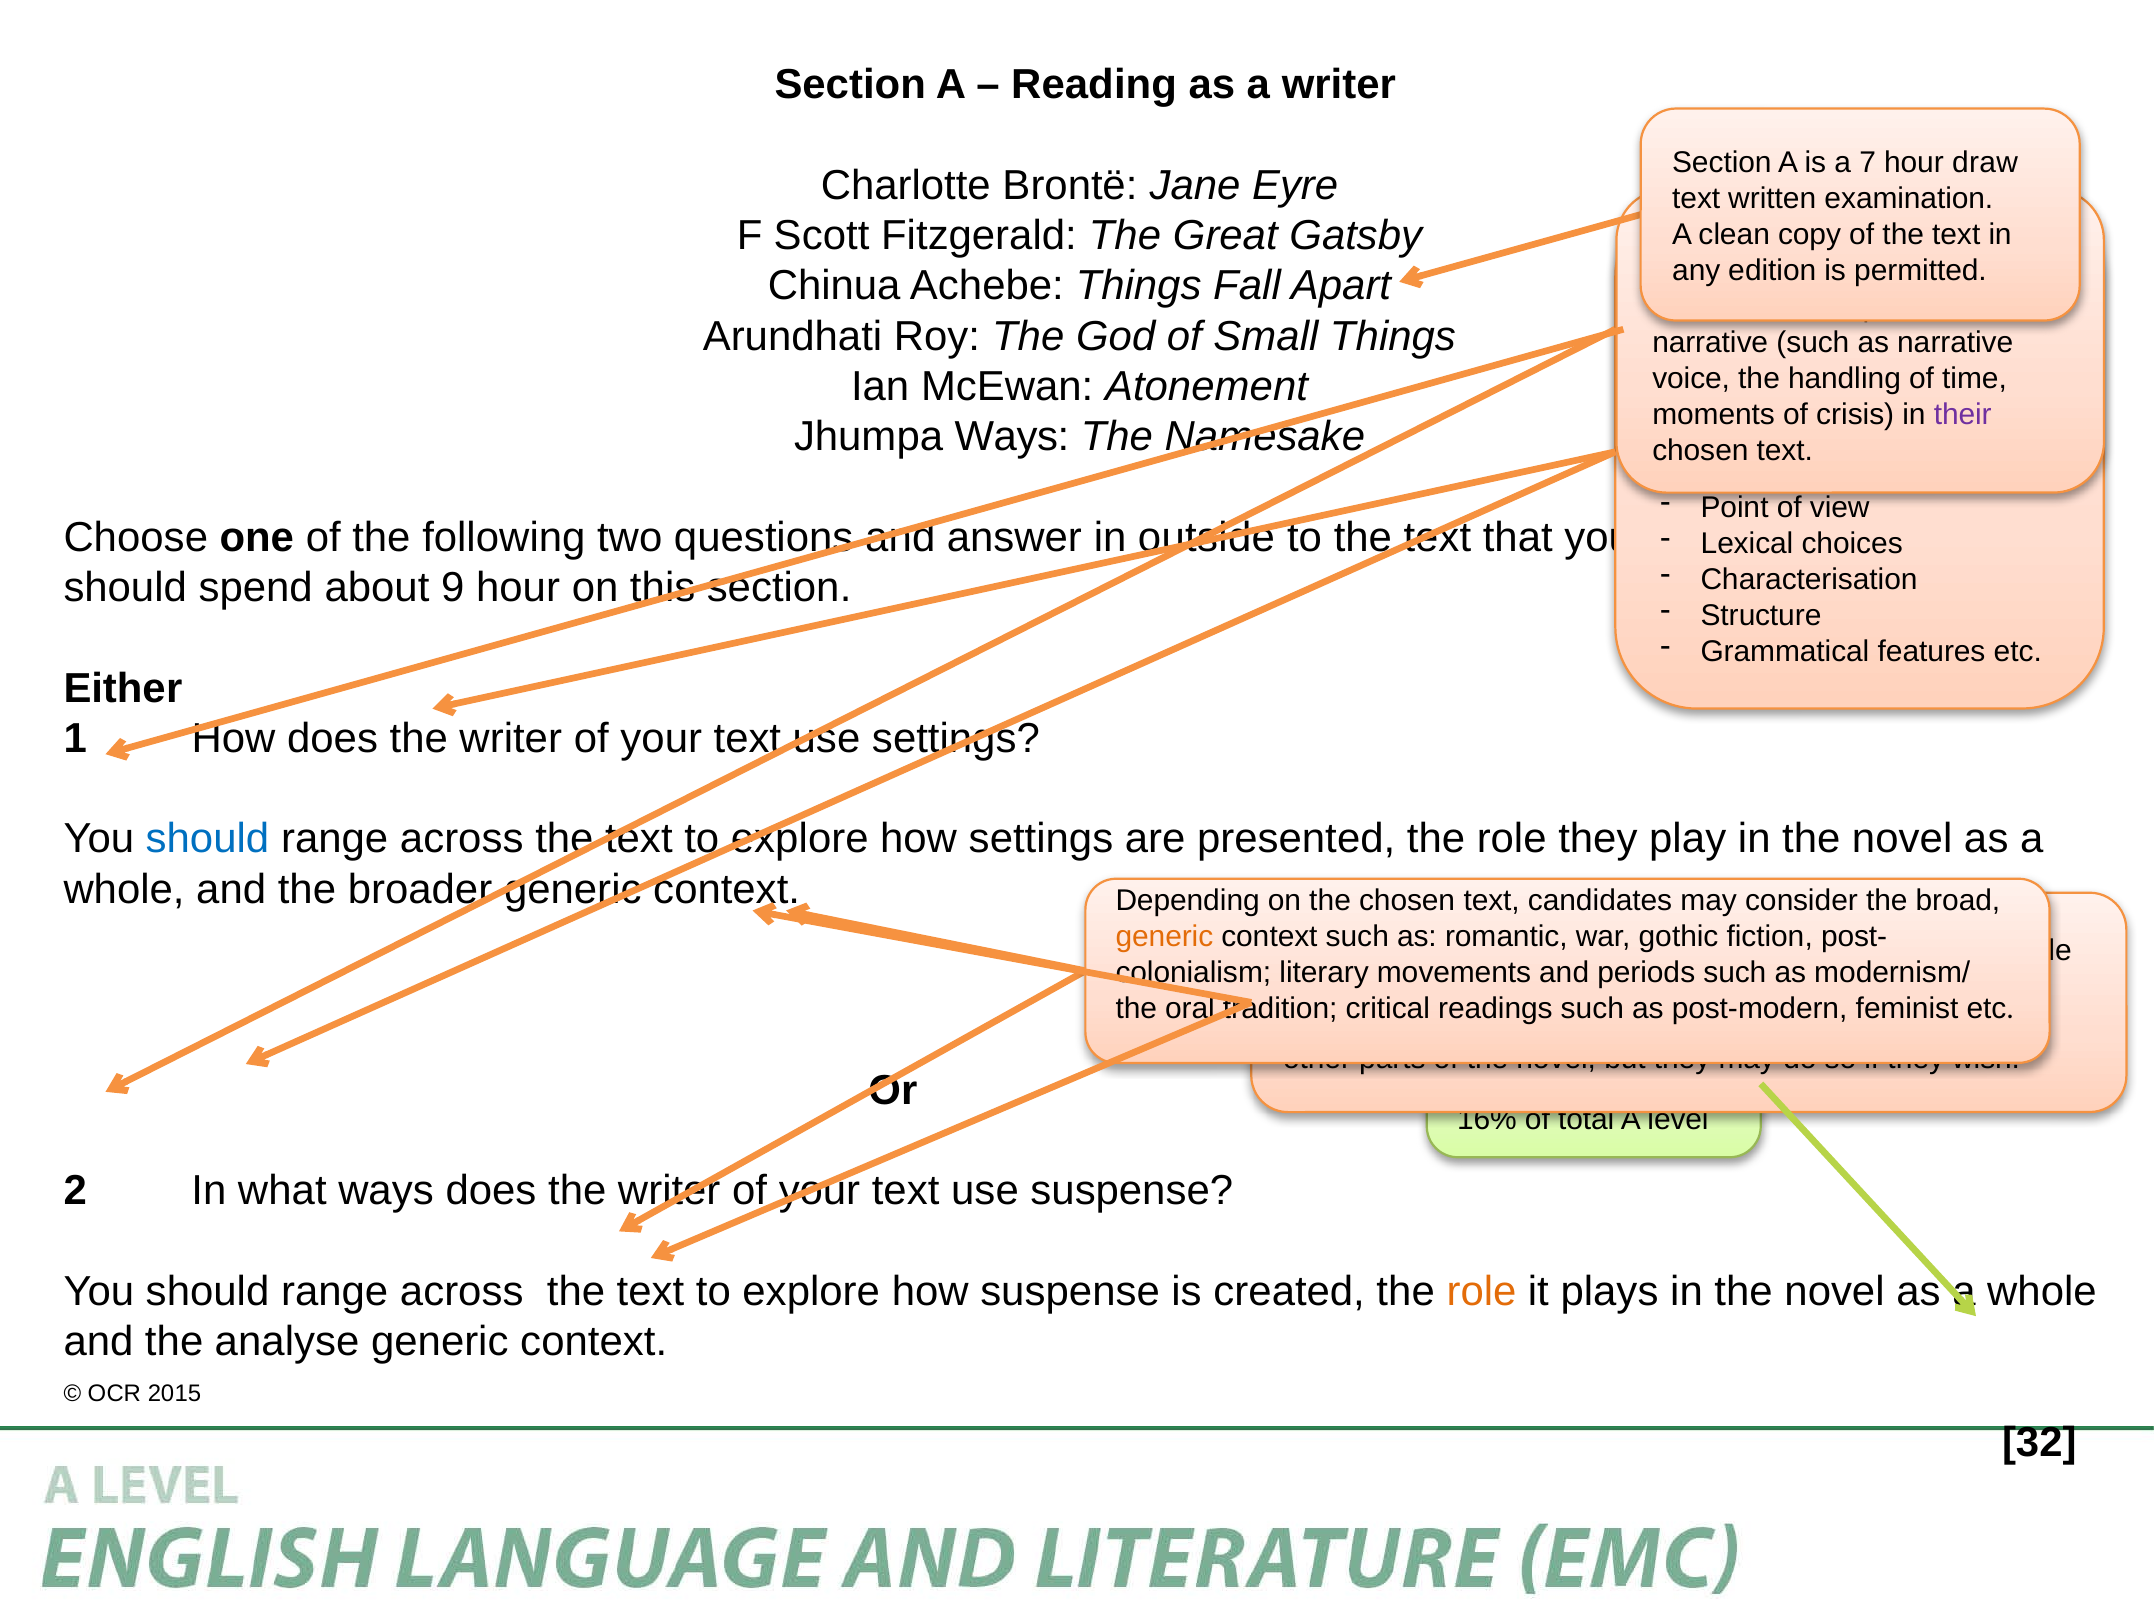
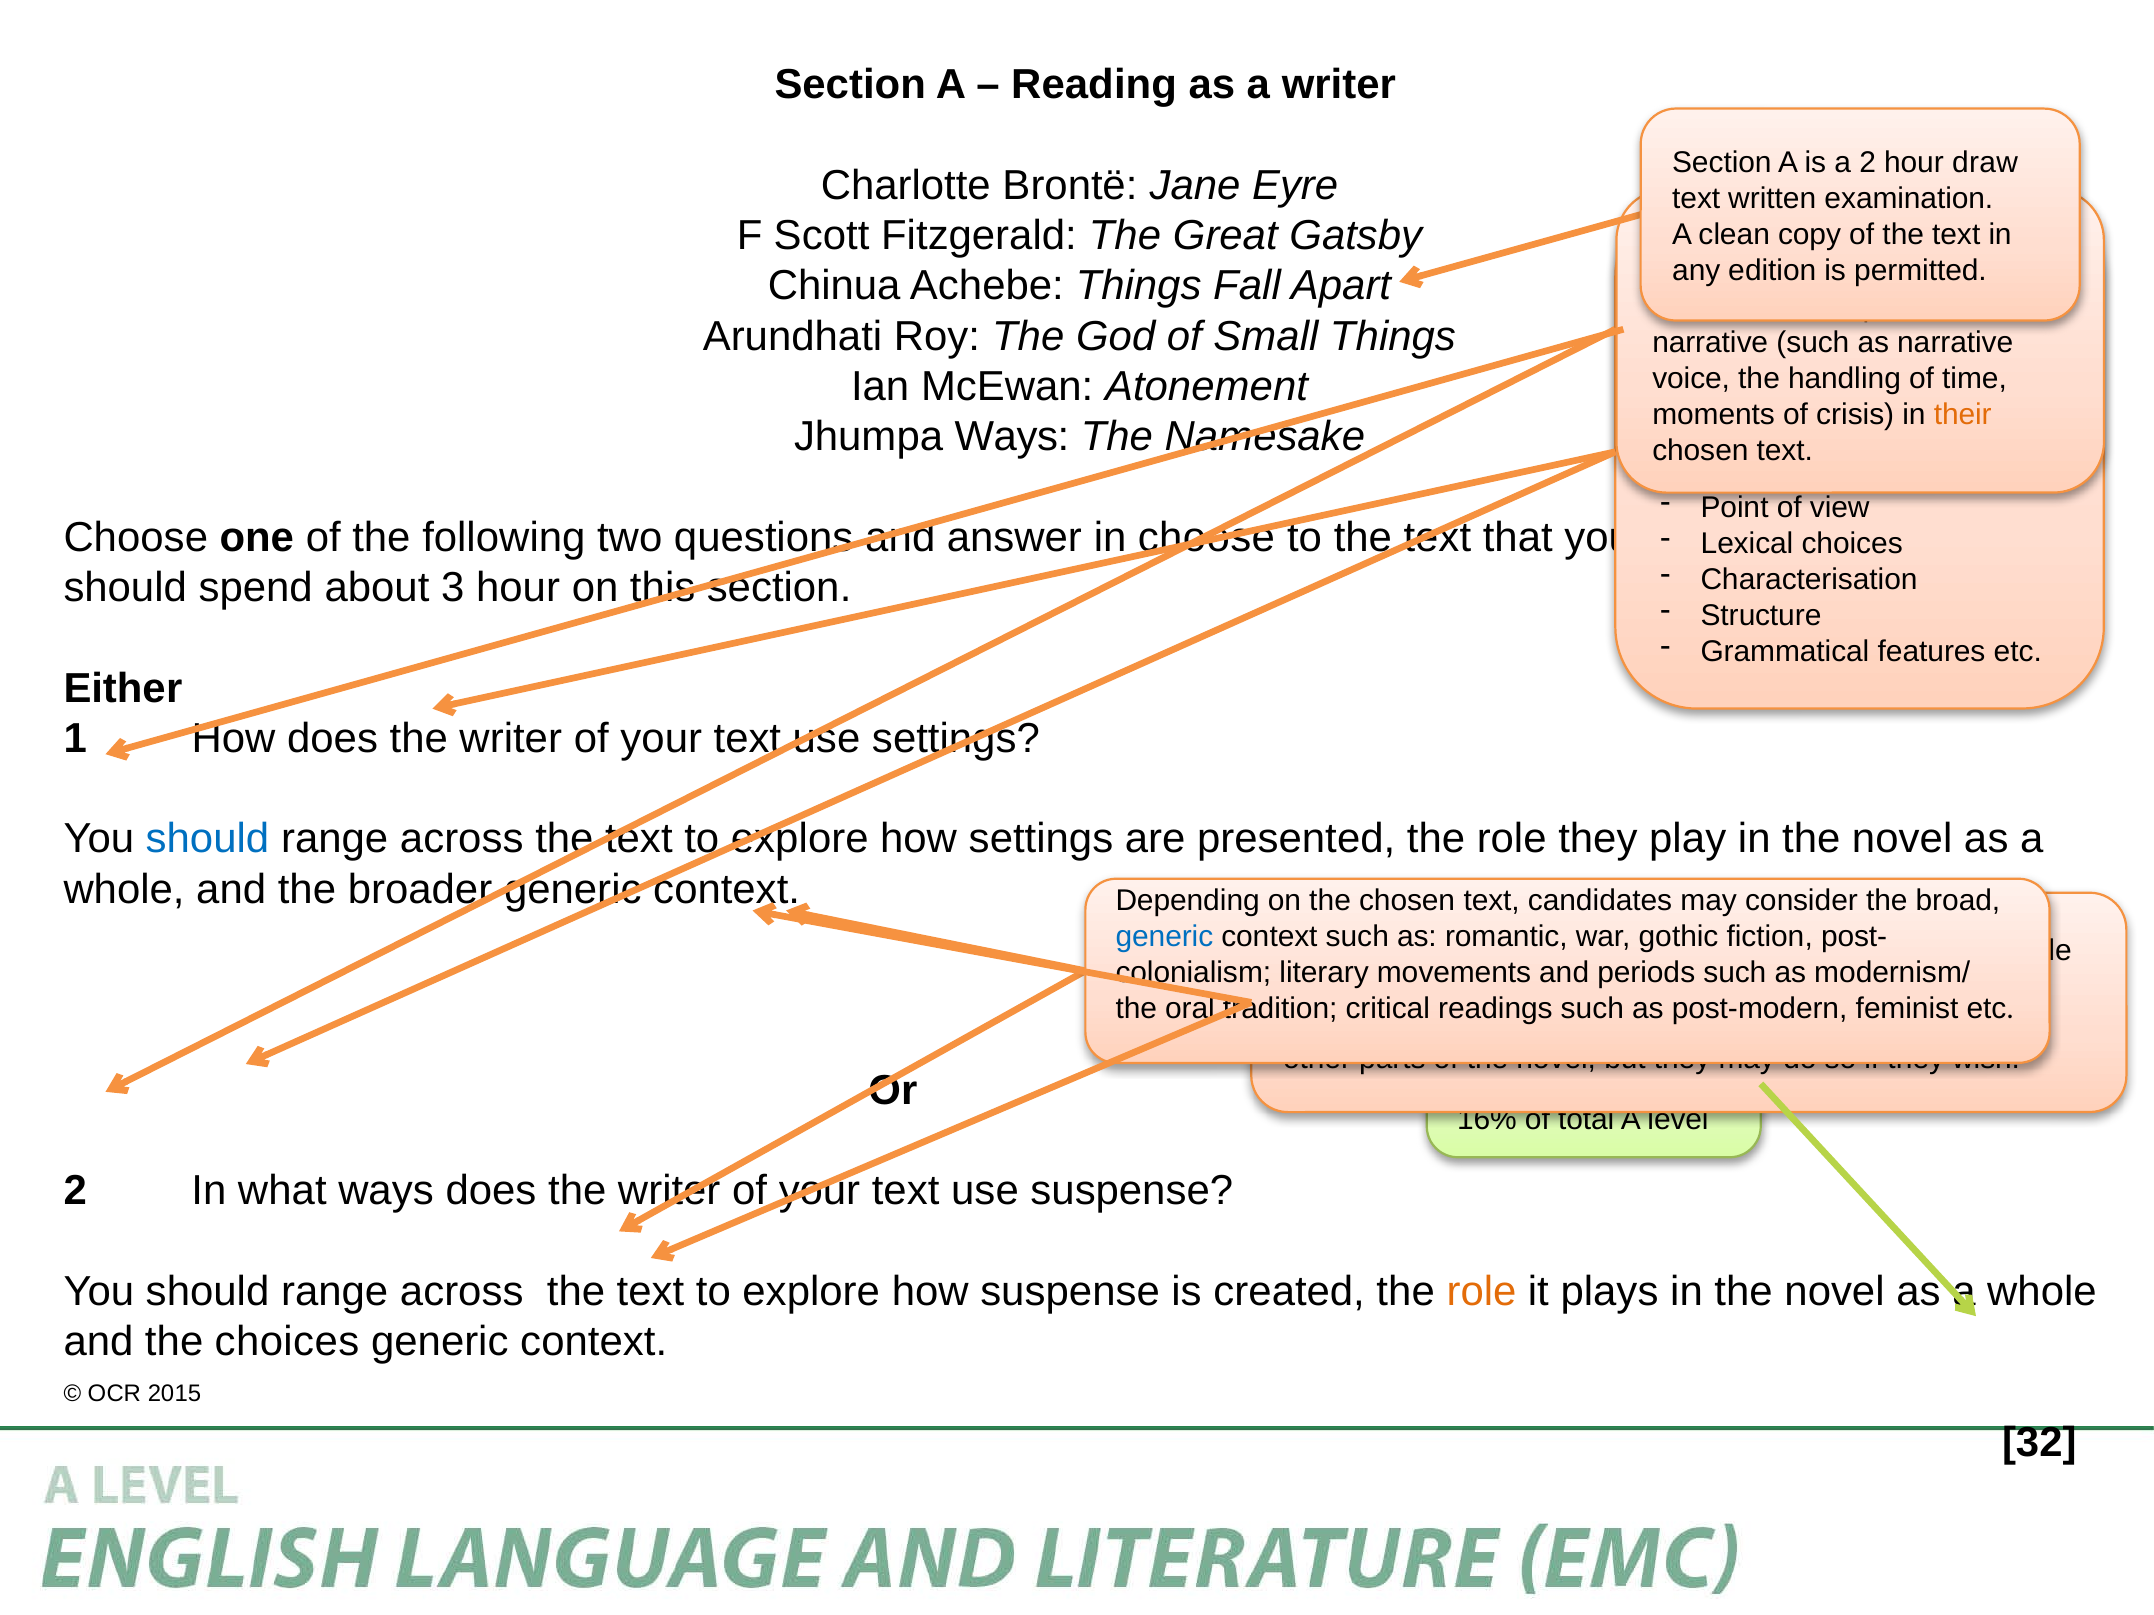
a 7: 7 -> 2
their colour: purple -> orange
in outside: outside -> choose
9: 9 -> 3
generic at (1164, 937) colour: orange -> blue
the analyse: analyse -> choices
